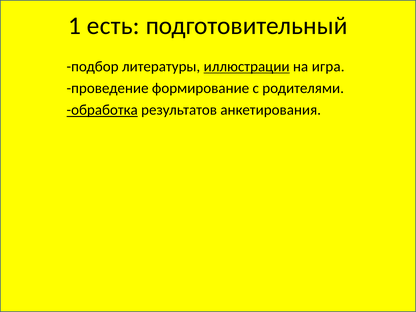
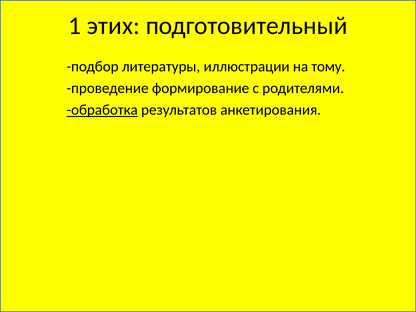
есть: есть -> этих
иллюстрации underline: present -> none
игра: игра -> тому
